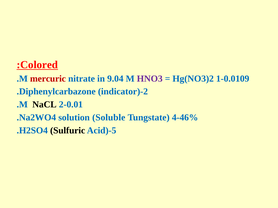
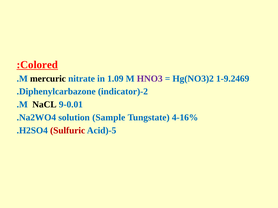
mercuric colour: red -> black
9.04: 9.04 -> 1.09
1-0.0109: 1-0.0109 -> 1-9.2469
2-0.01: 2-0.01 -> 9-0.01
Soluble: Soluble -> Sample
4-46%: 4-46% -> 4-16%
Sulfuric colour: black -> red
